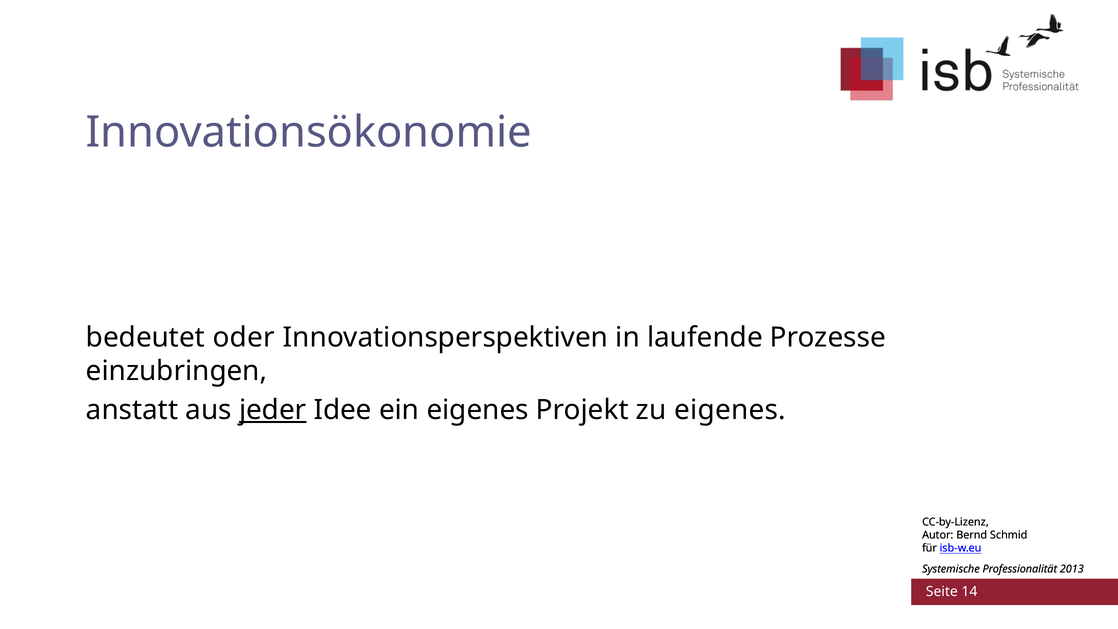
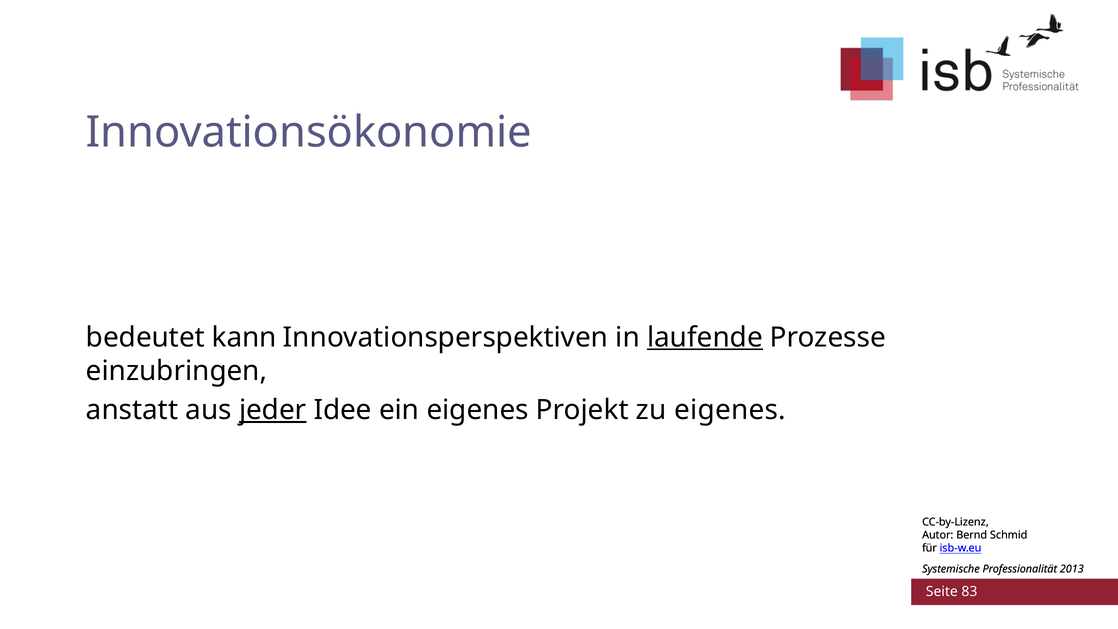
oder: oder -> kann
laufende underline: none -> present
14: 14 -> 83
